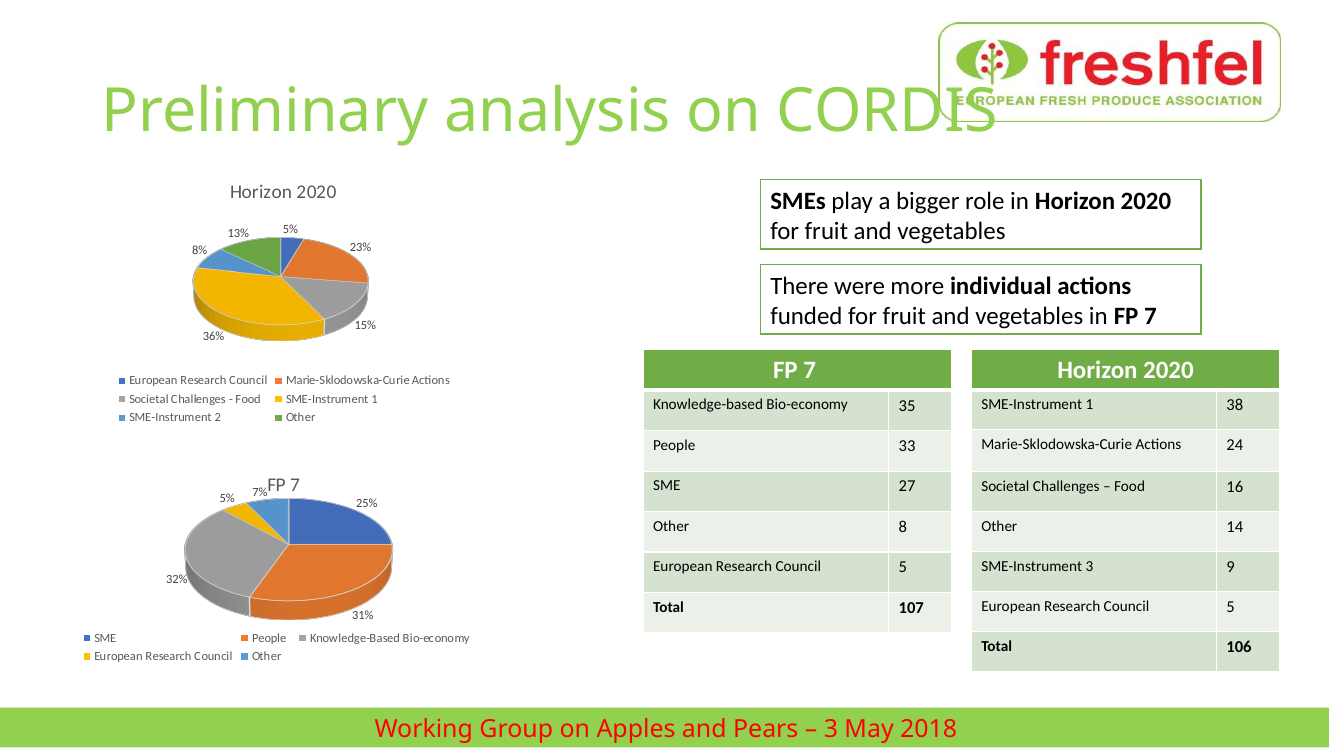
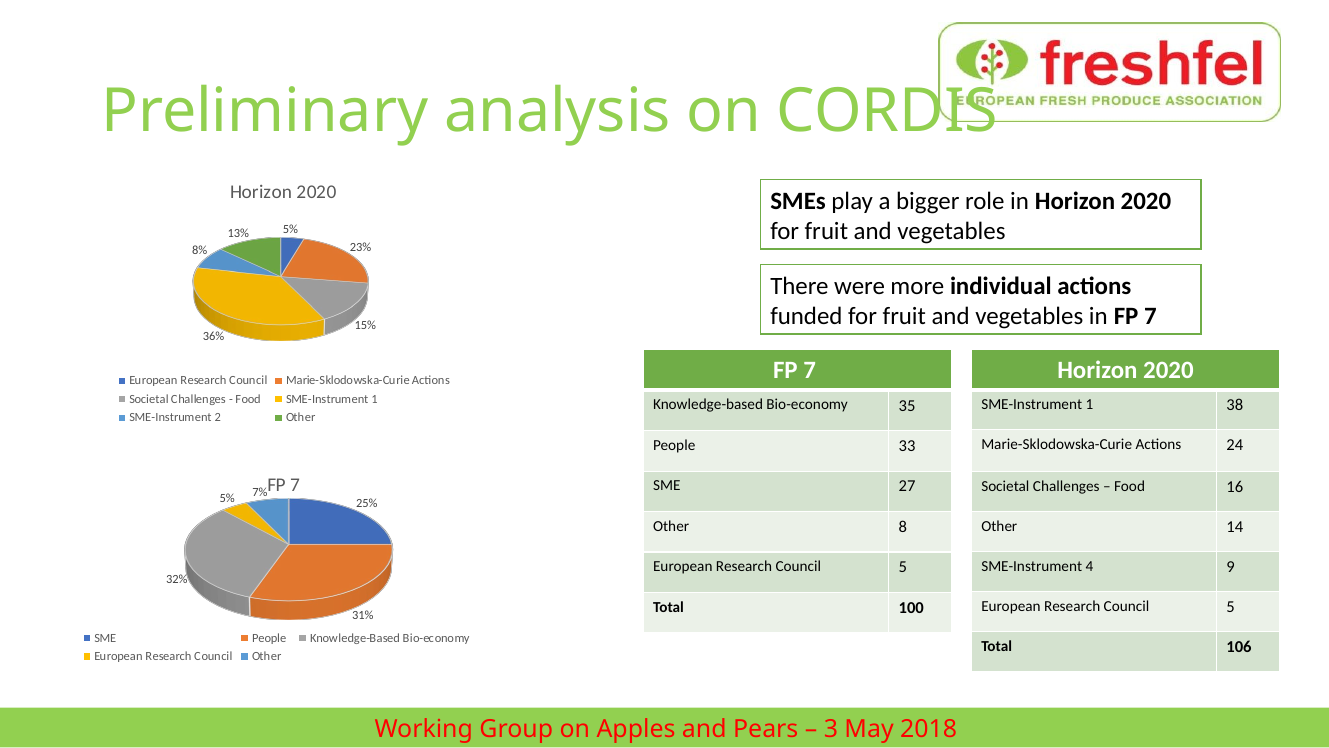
SME-Instrument 3: 3 -> 4
107: 107 -> 100
